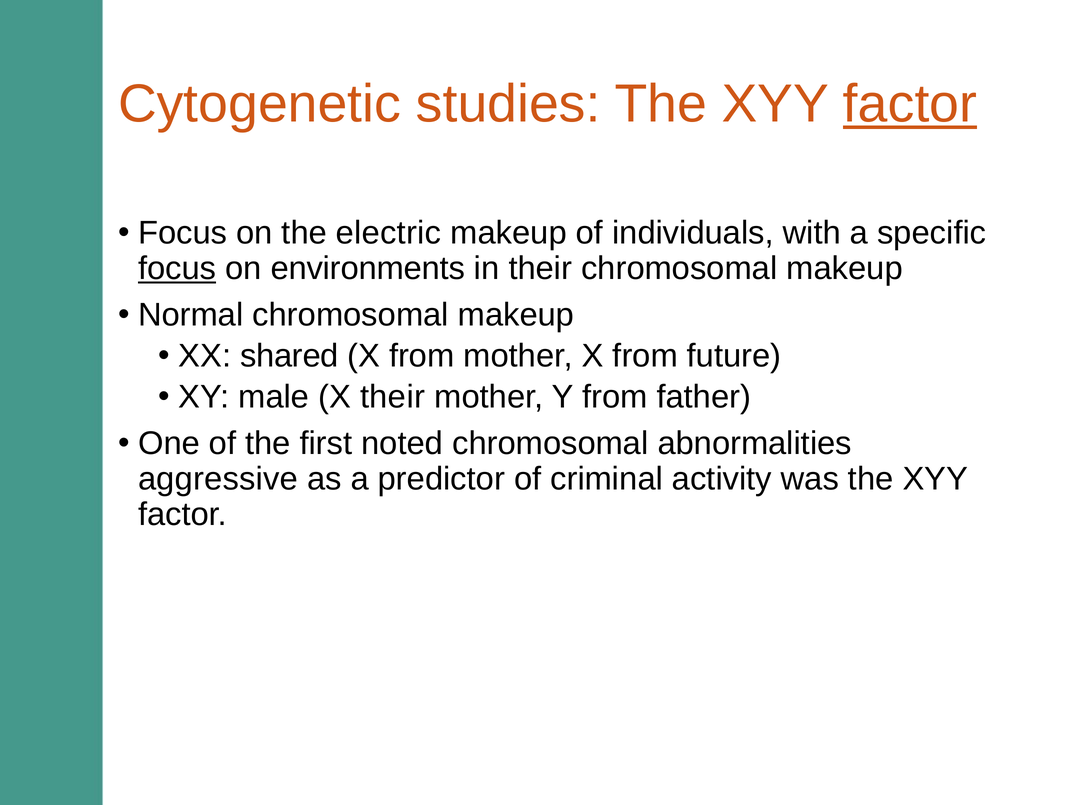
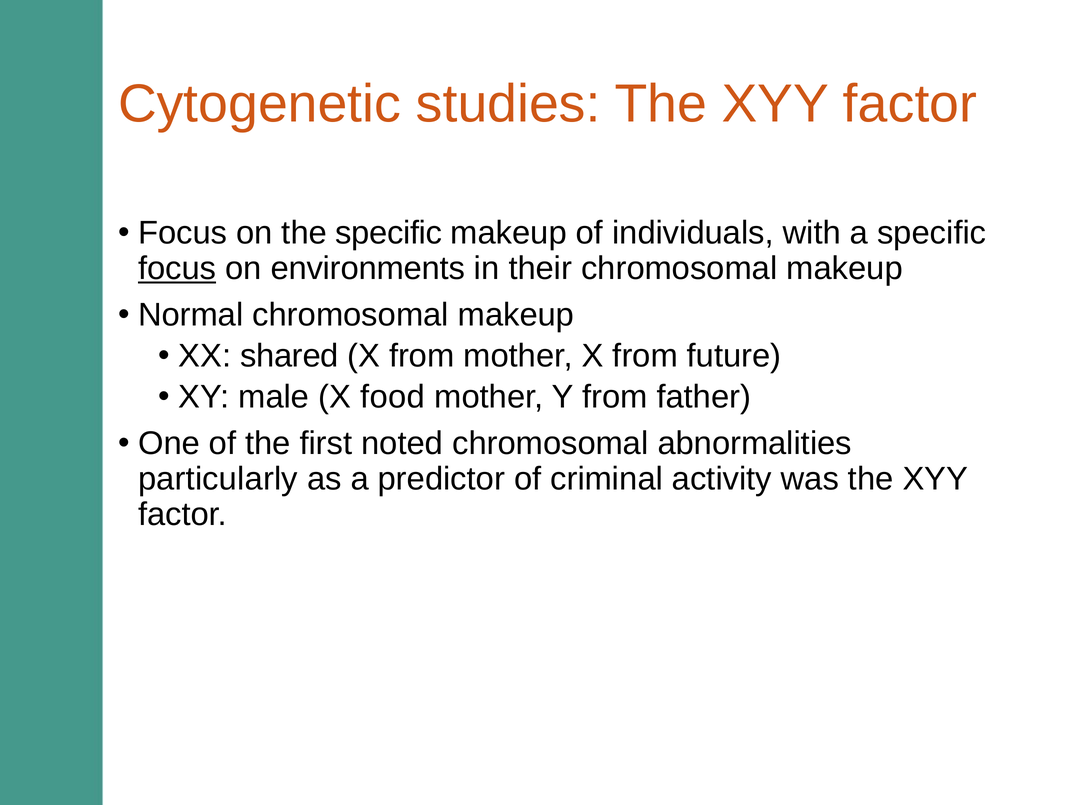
factor at (910, 104) underline: present -> none
the electric: electric -> specific
X their: their -> food
aggressive: aggressive -> particularly
